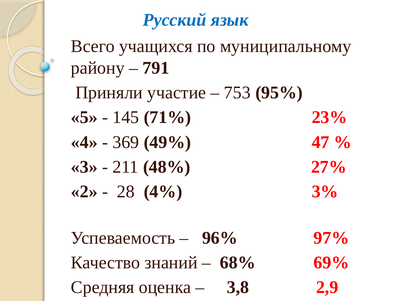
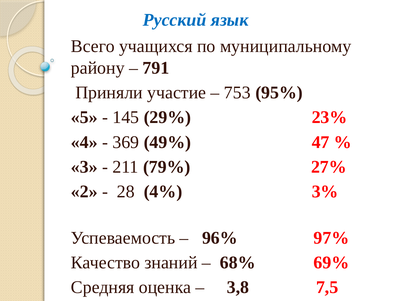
71%: 71% -> 29%
48%: 48% -> 79%
2,9: 2,9 -> 7,5
